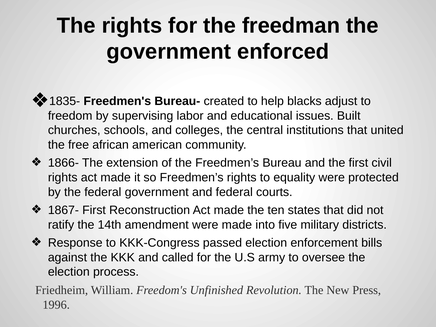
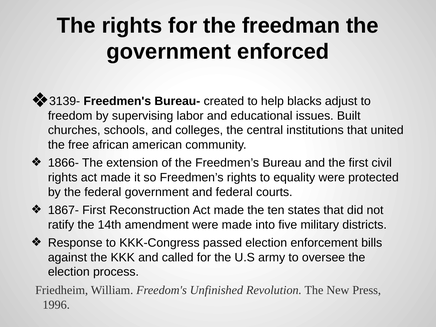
1835-: 1835- -> 3139-
